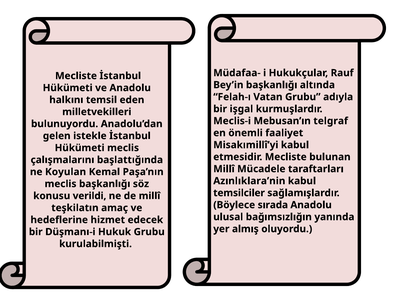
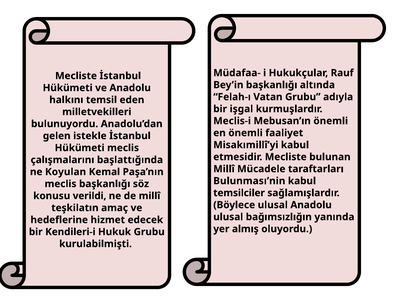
Mebusan’ın telgraf: telgraf -> önemli
Azınlıklara’nin: Azınlıklara’nin -> Bulunması’nin
Böylece sırada: sırada -> ulusal
Düşmanı-i: Düşmanı-i -> Kendileri-i
